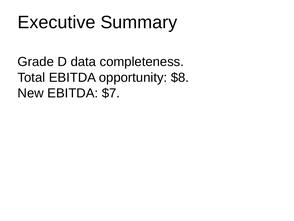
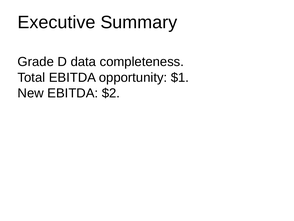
$8: $8 -> $1
$7: $7 -> $2
